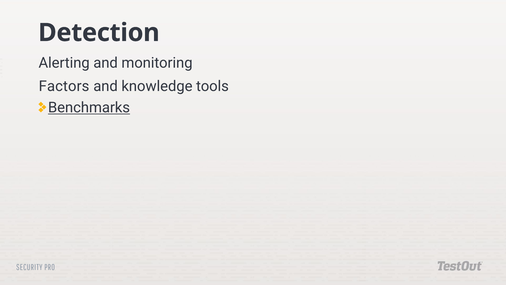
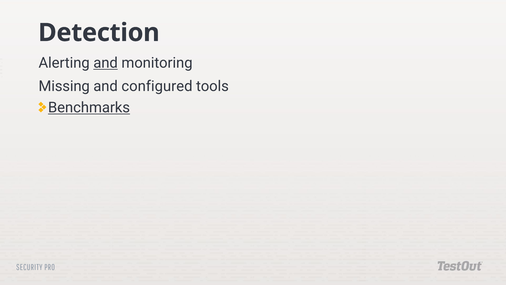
and at (106, 63) underline: none -> present
Factors: Factors -> Missing
knowledge: knowledge -> configured
